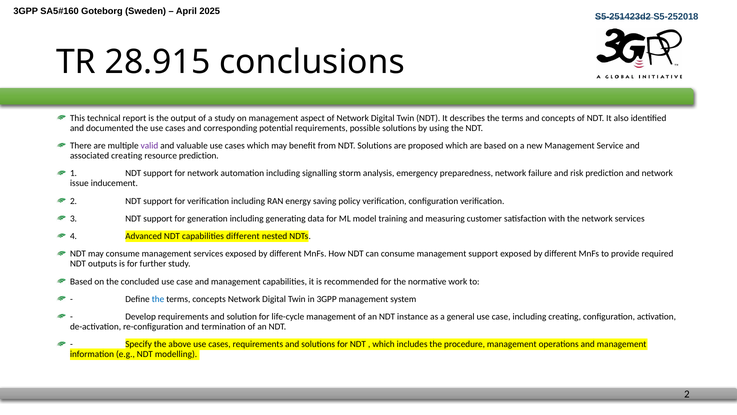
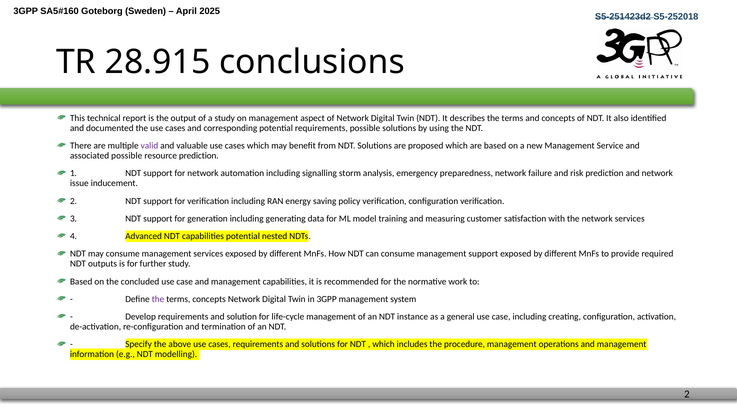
associated creating: creating -> possible
capabilities different: different -> potential
the at (158, 299) colour: blue -> purple
